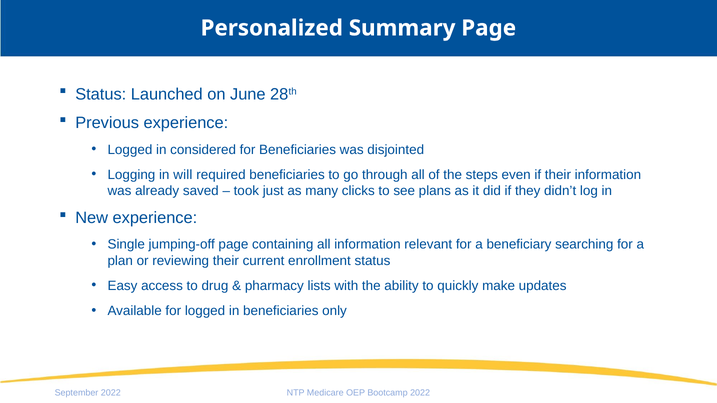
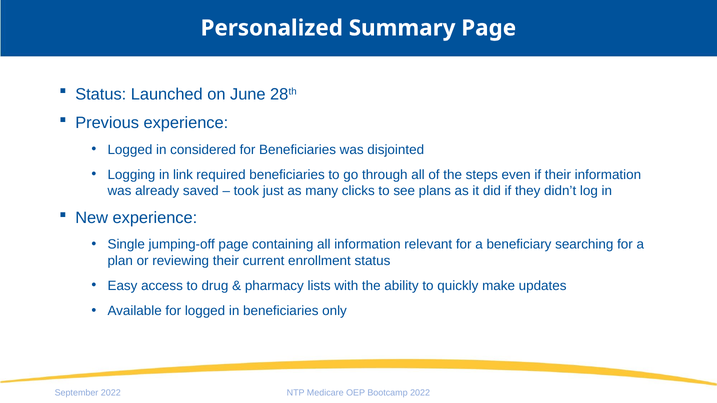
will: will -> link
